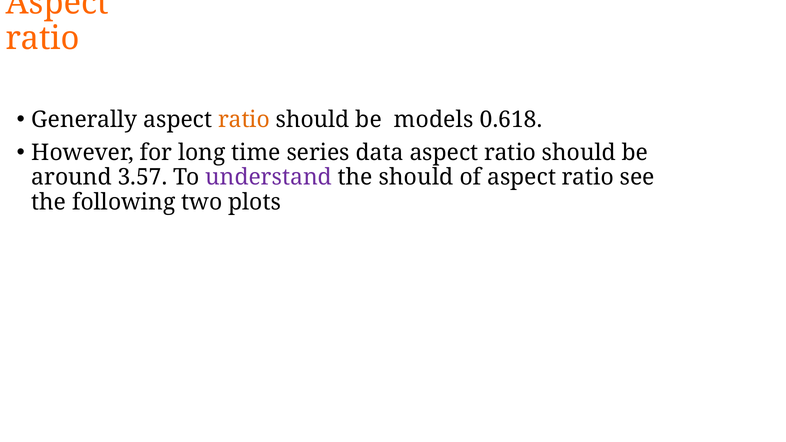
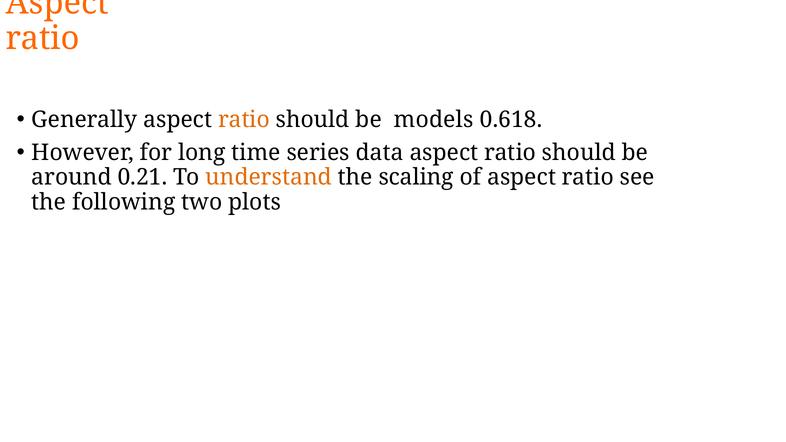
3.57: 3.57 -> 0.21
understand colour: purple -> orange
the should: should -> scaling
